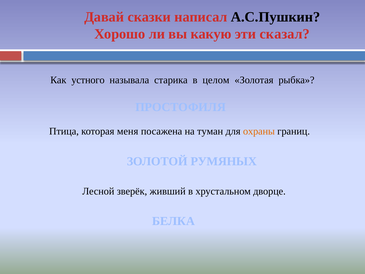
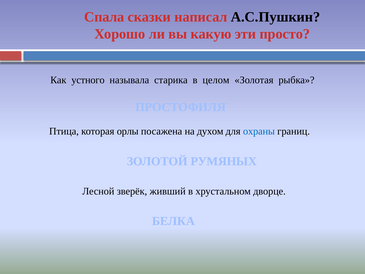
Давай: Давай -> Спала
сказал: сказал -> просто
меня: меня -> орлы
туман: туман -> духом
охраны colour: orange -> blue
